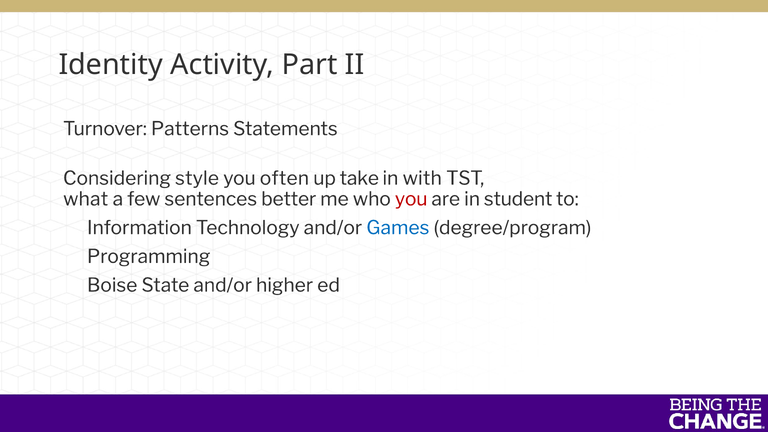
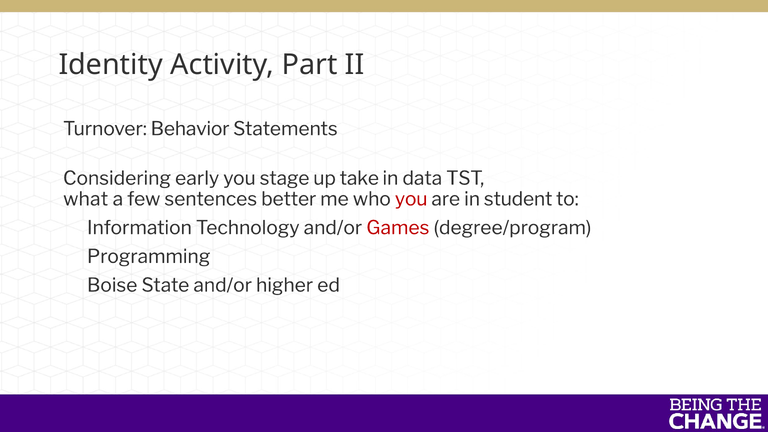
Patterns: Patterns -> Behavior
style: style -> early
often: often -> stage
with: with -> data
Games colour: blue -> red
